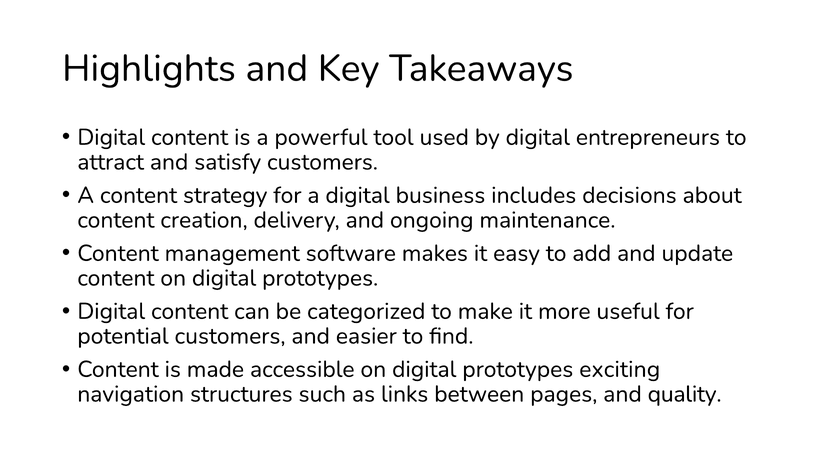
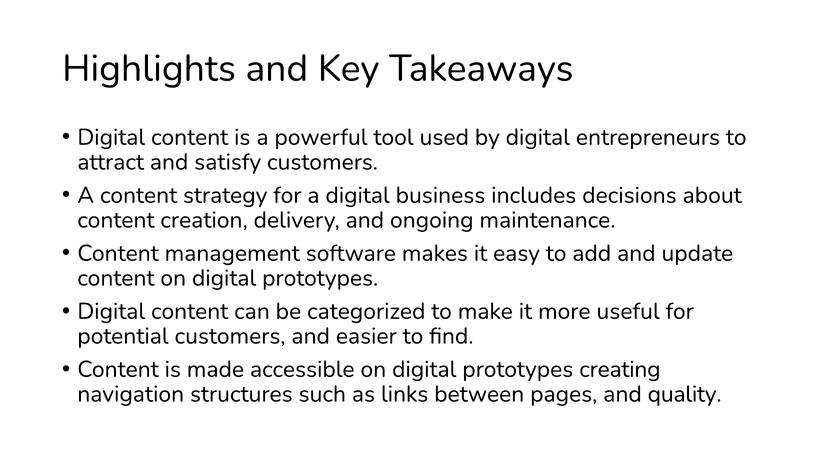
exciting: exciting -> creating
